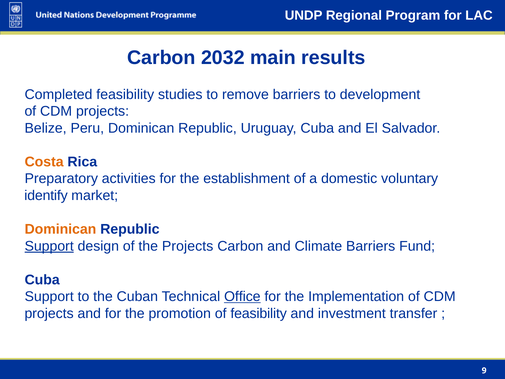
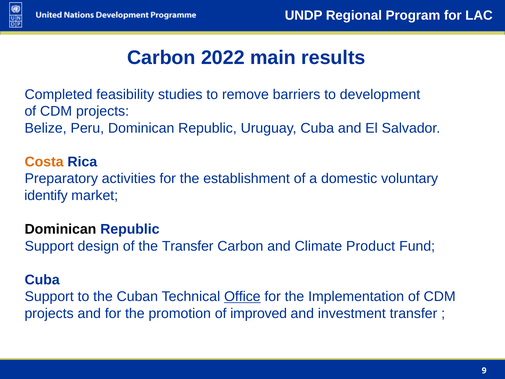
2032: 2032 -> 2022
Dominican at (60, 229) colour: orange -> black
Support at (49, 246) underline: present -> none
the Projects: Projects -> Transfer
Climate Barriers: Barriers -> Product
of feasibility: feasibility -> improved
